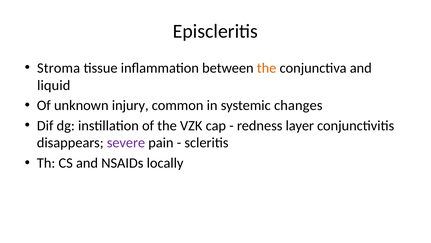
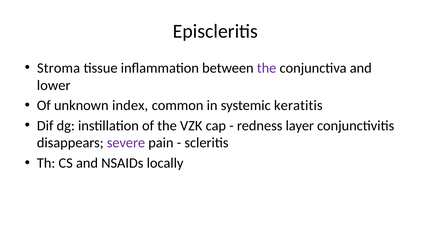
the at (267, 68) colour: orange -> purple
liquid: liquid -> lower
injury: injury -> index
changes: changes -> keratitis
